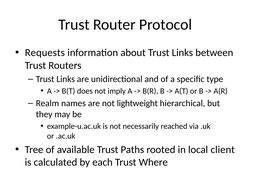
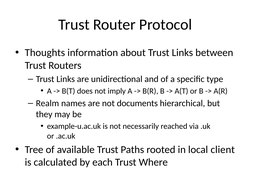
Requests: Requests -> Thoughts
lightweight: lightweight -> documents
